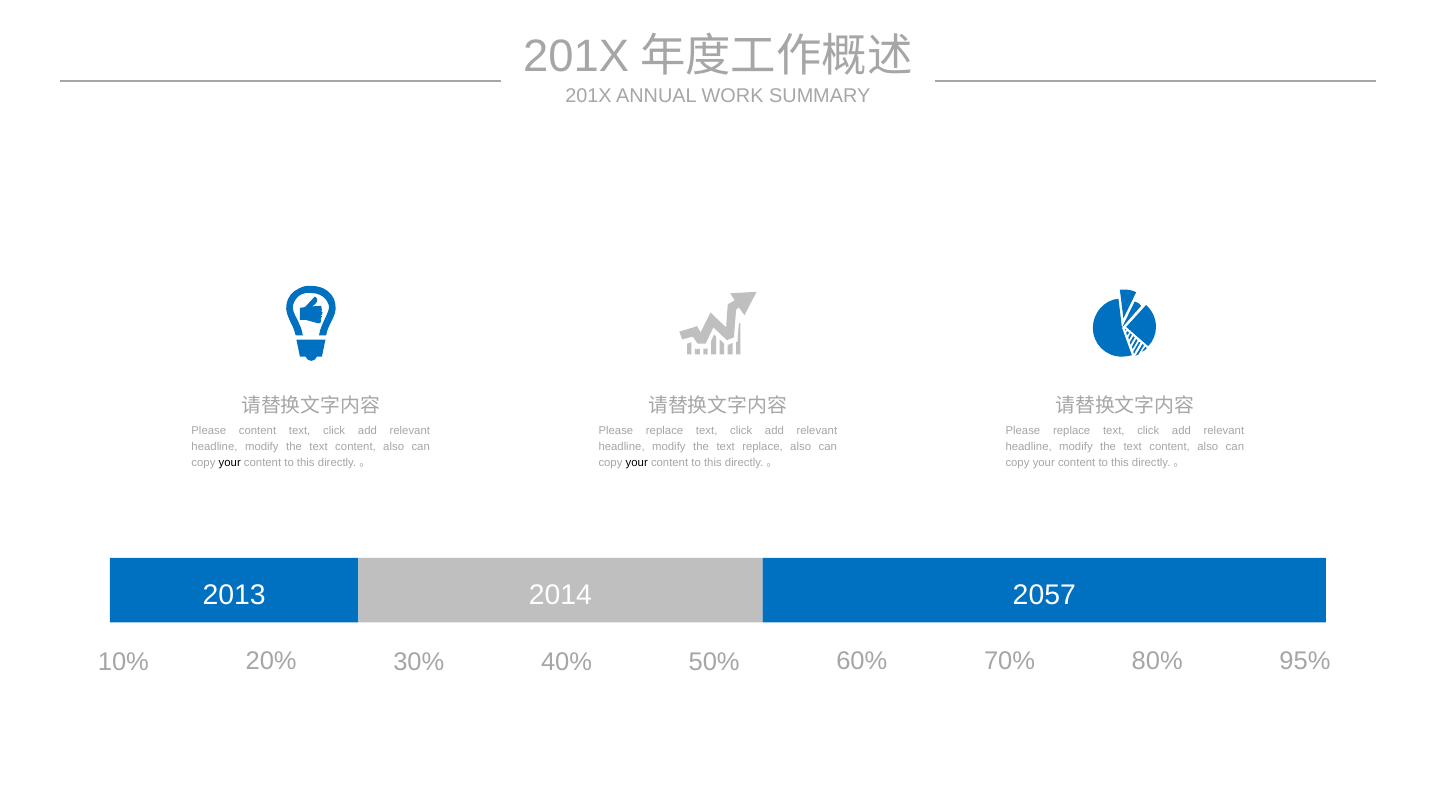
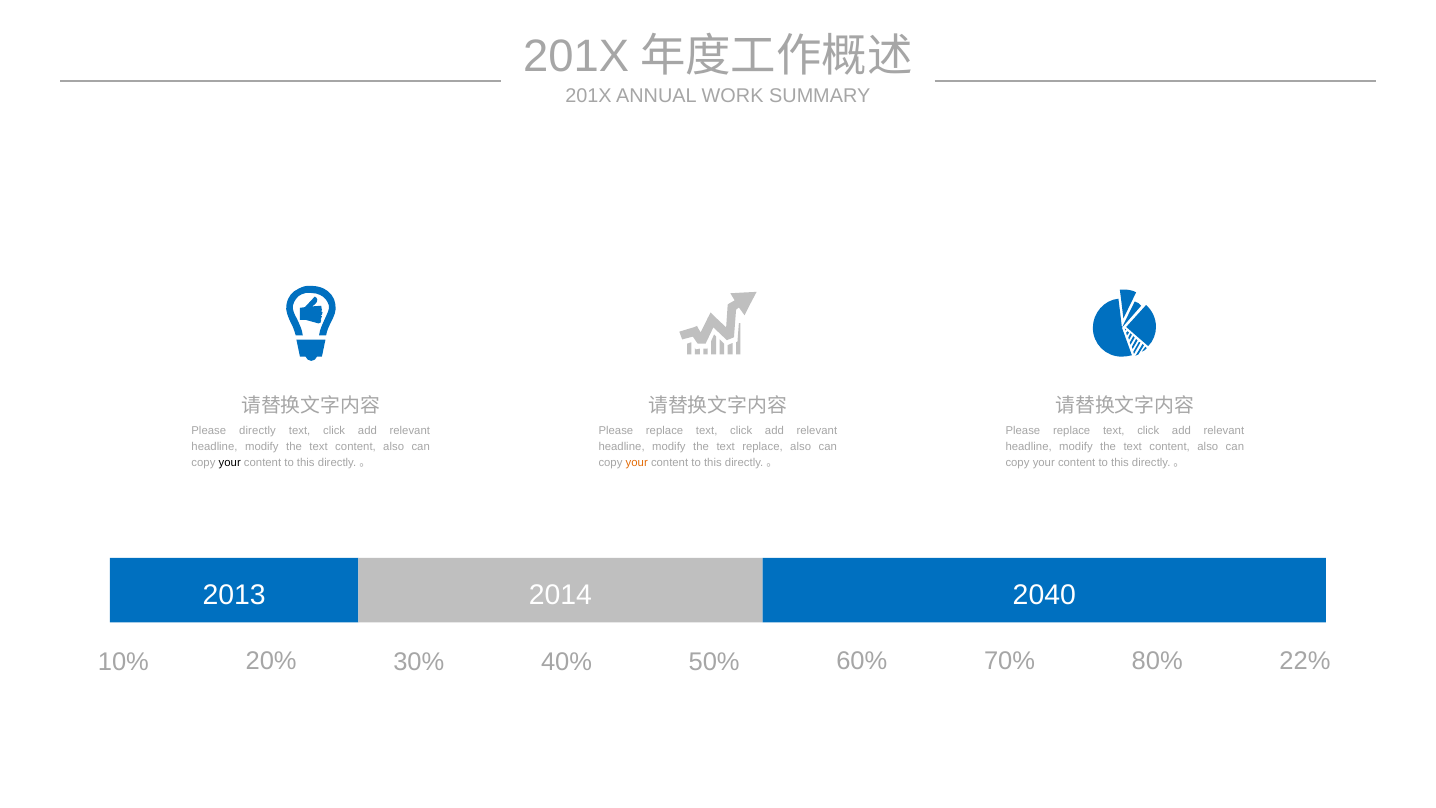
Please content: content -> directly
your at (637, 463) colour: black -> orange
2057: 2057 -> 2040
95%: 95% -> 22%
